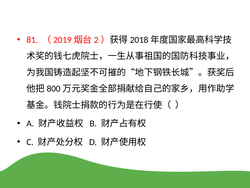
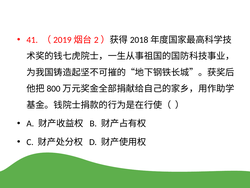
81: 81 -> 41
